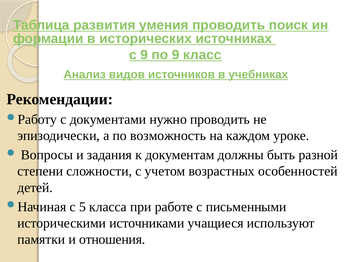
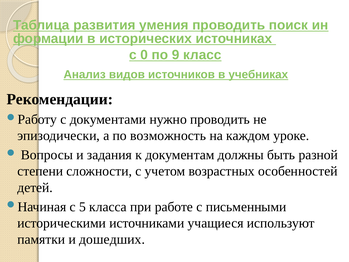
с 9: 9 -> 0
отношения: отношения -> дошедших
